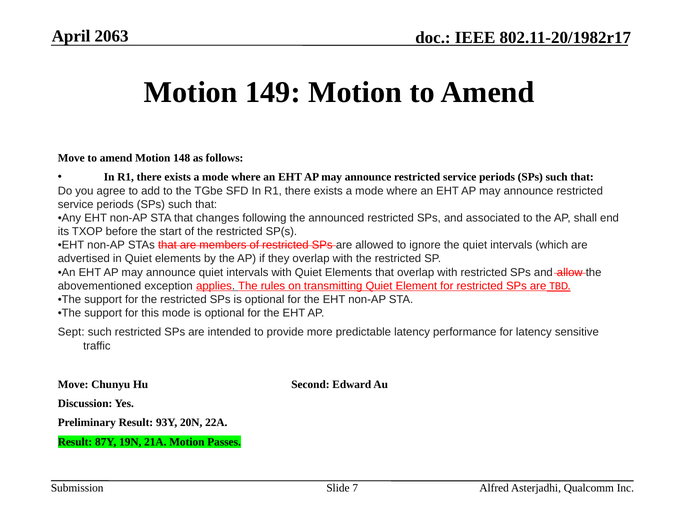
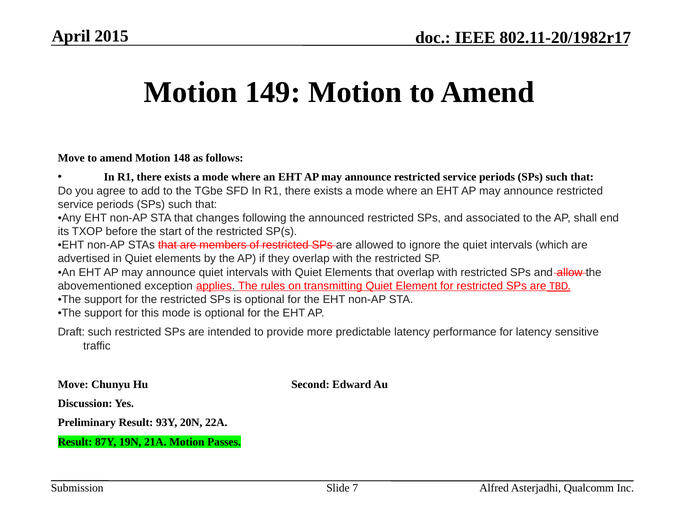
2063: 2063 -> 2015
Sept: Sept -> Draft
